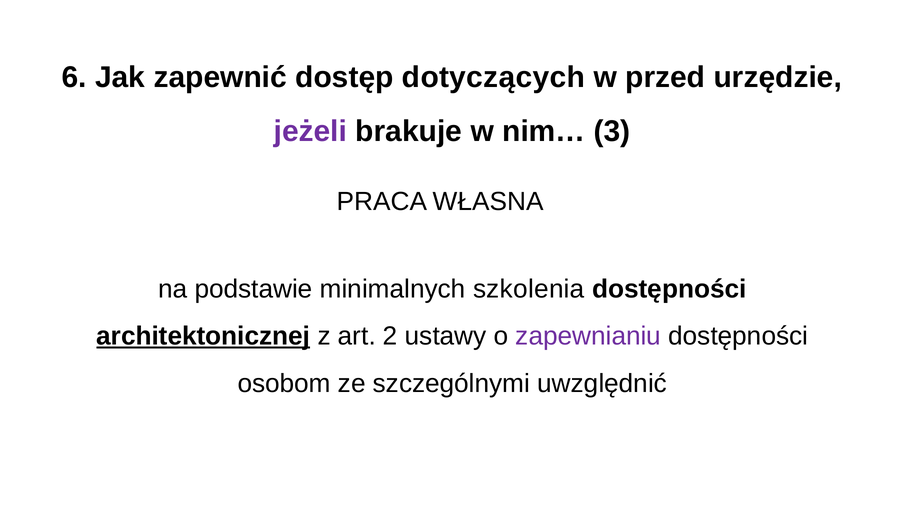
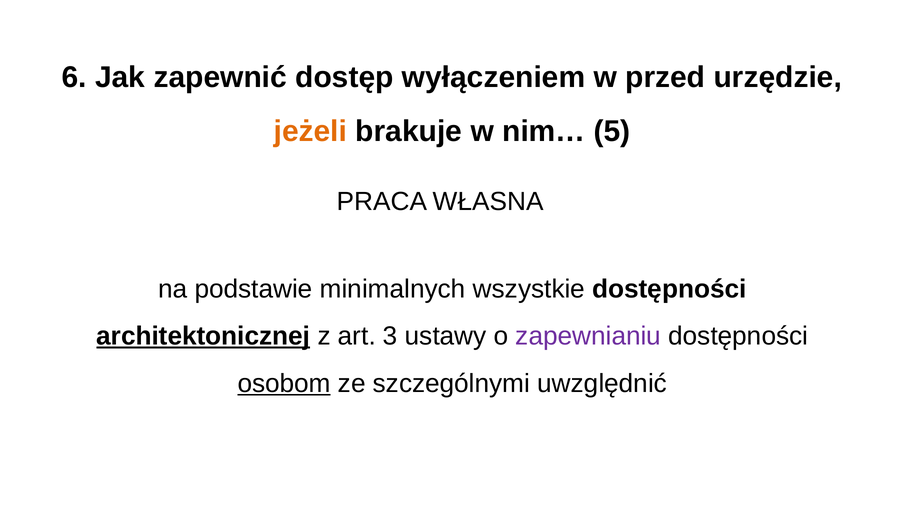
dotyczących: dotyczących -> wyłączeniem
jeżeli colour: purple -> orange
3: 3 -> 5
szkolenia: szkolenia -> wszystkie
2: 2 -> 3
osobom underline: none -> present
